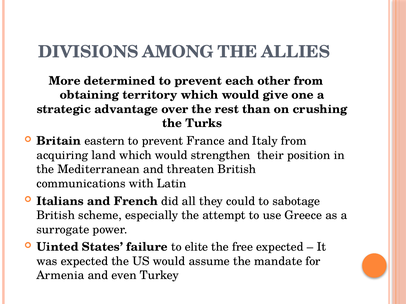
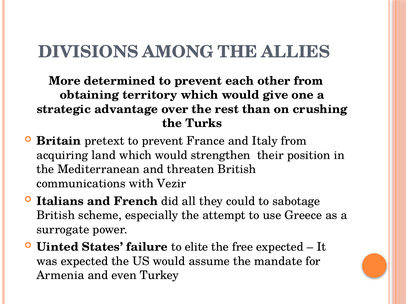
eastern: eastern -> pretext
Latin: Latin -> Vezir
